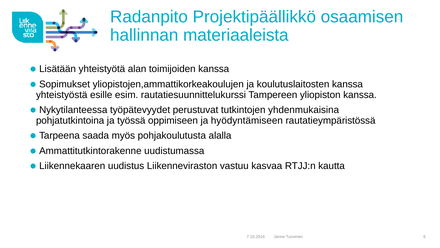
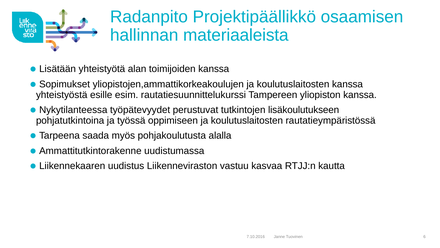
yhdenmukaisina: yhdenmukaisina -> lisäkoulutukseen
oppimiseen ja hyödyntämiseen: hyödyntämiseen -> koulutuslaitosten
